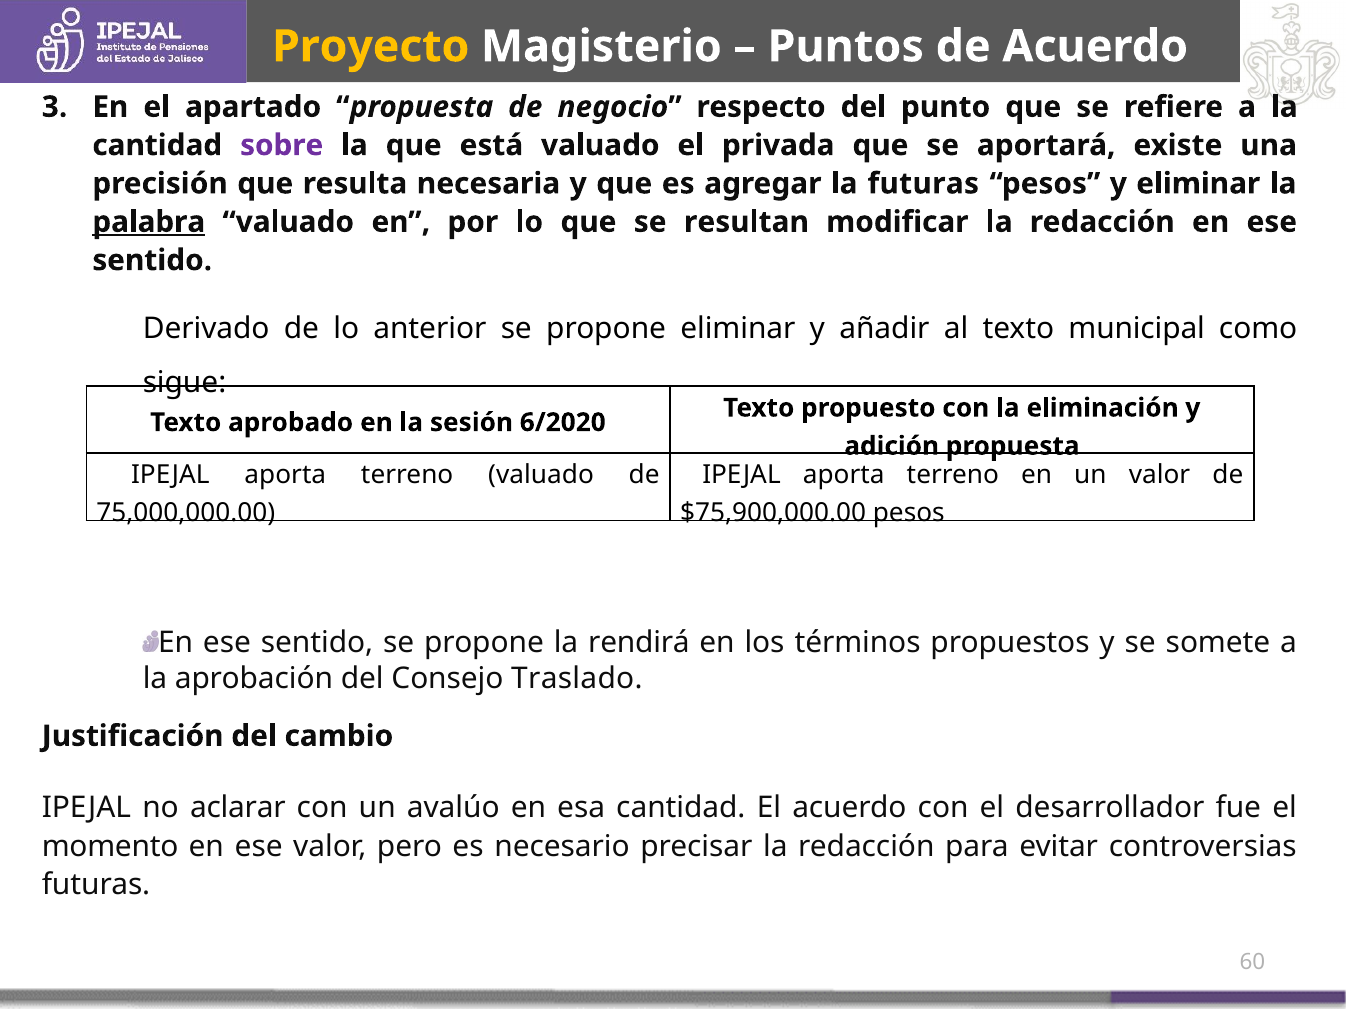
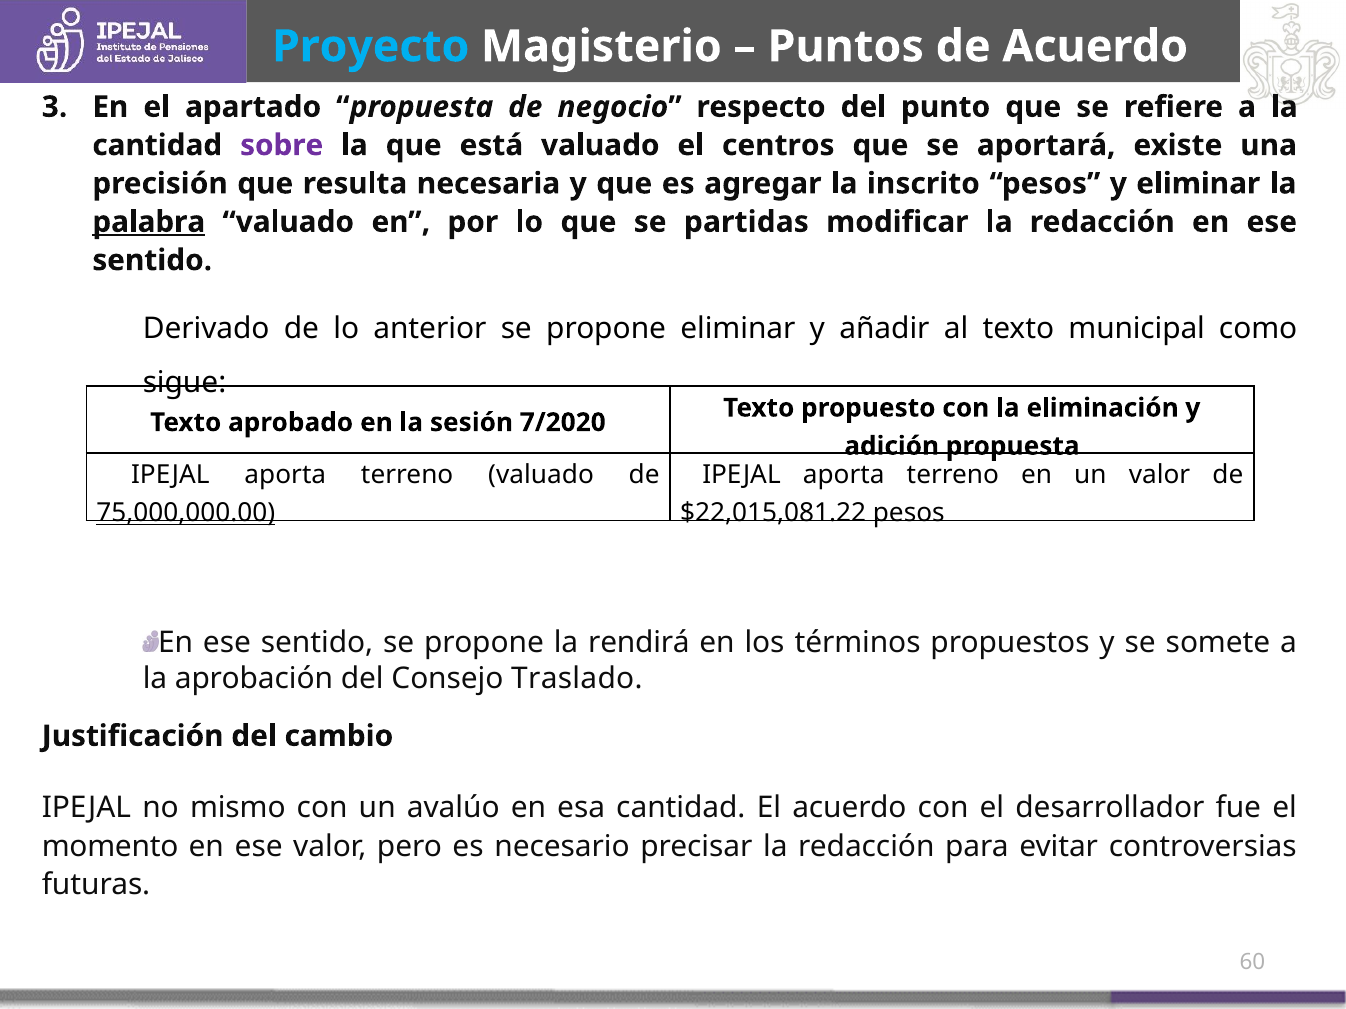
Proyecto colour: yellow -> light blue
privada: privada -> centros
la futuras: futuras -> inscrito
resultan: resultan -> partidas
6/2020: 6/2020 -> 7/2020
75,000,000.00 underline: none -> present
$75,900,000.00: $75,900,000.00 -> $22,015,081.22
aclarar: aclarar -> mismo
